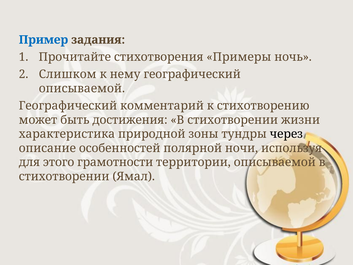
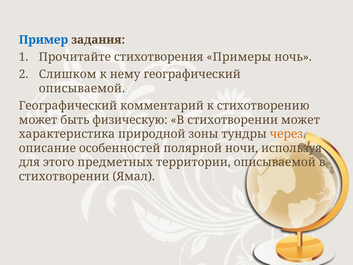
достижения: достижения -> физическую
стихотворении жизни: жизни -> может
через colour: black -> orange
грамотности: грамотности -> предметных
